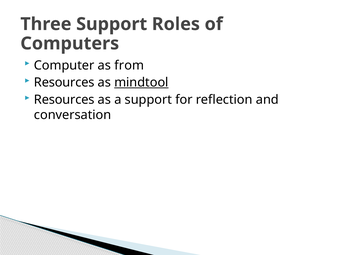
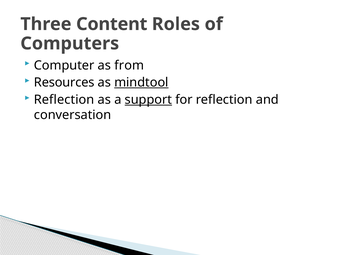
Three Support: Support -> Content
Resources at (64, 100): Resources -> Reflection
support at (148, 100) underline: none -> present
